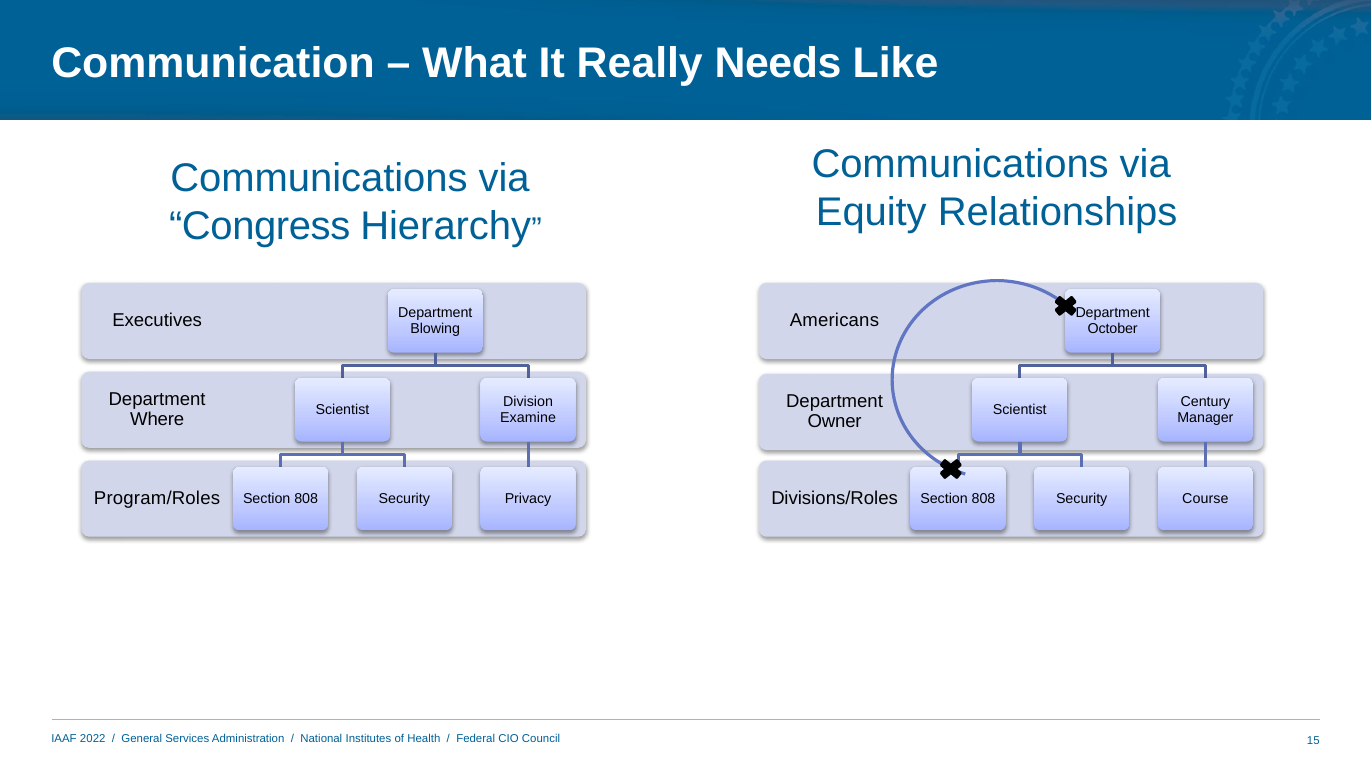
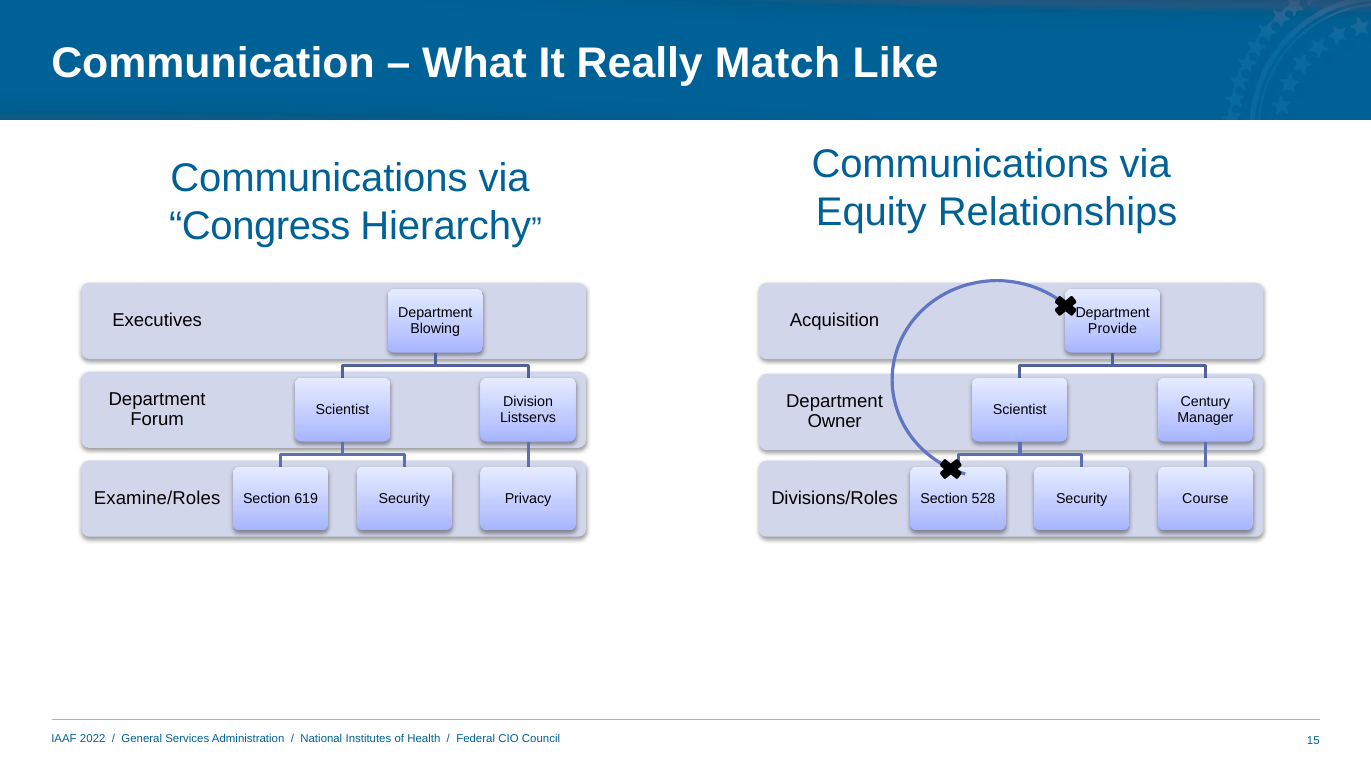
Needs: Needs -> Match
Americans: Americans -> Acquisition
October: October -> Provide
Examine: Examine -> Listservs
Where: Where -> Forum
Program/Roles: Program/Roles -> Examine/Roles
808 at (306, 499): 808 -> 619
808 at (984, 499): 808 -> 528
